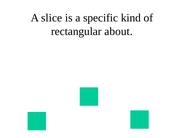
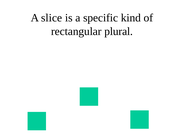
about: about -> plural
